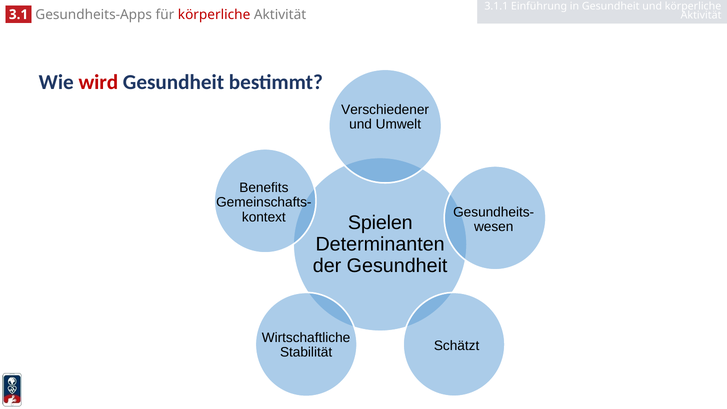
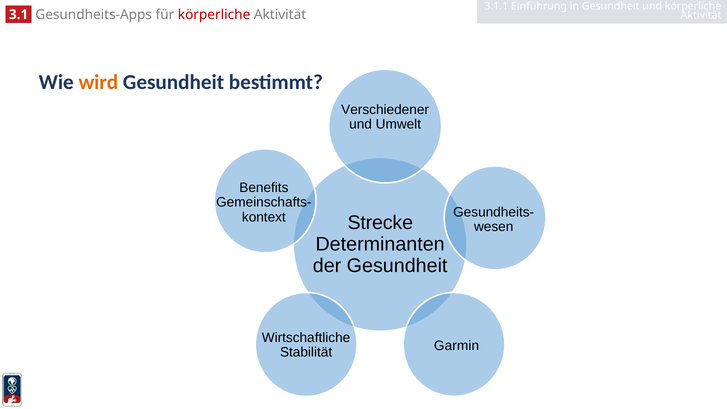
wird colour: red -> orange
Spielen: Spielen -> Strecke
Schätzt: Schätzt -> Garmin
